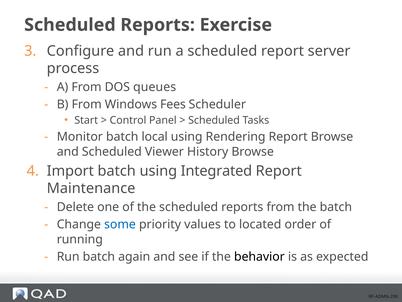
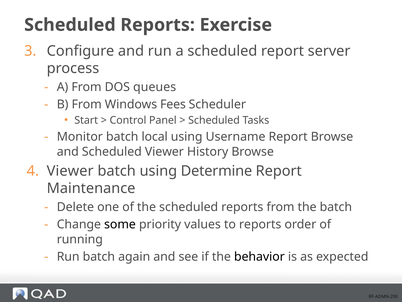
Rendering: Rendering -> Username
Import at (70, 171): Import -> Viewer
Integrated: Integrated -> Determine
some colour: blue -> black
to located: located -> reports
